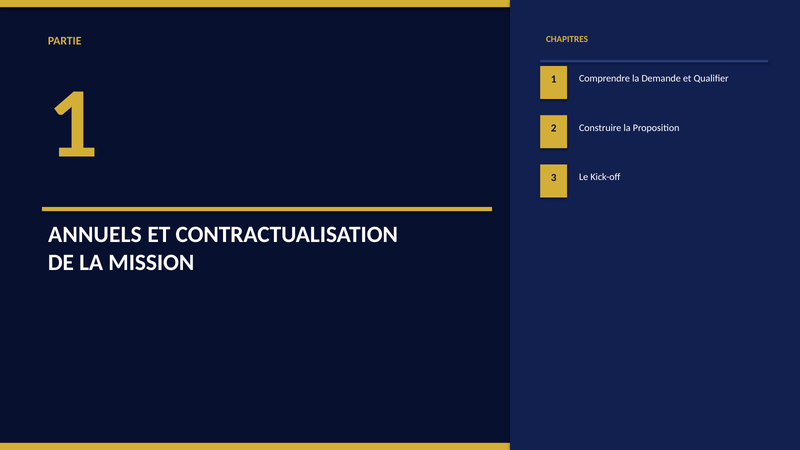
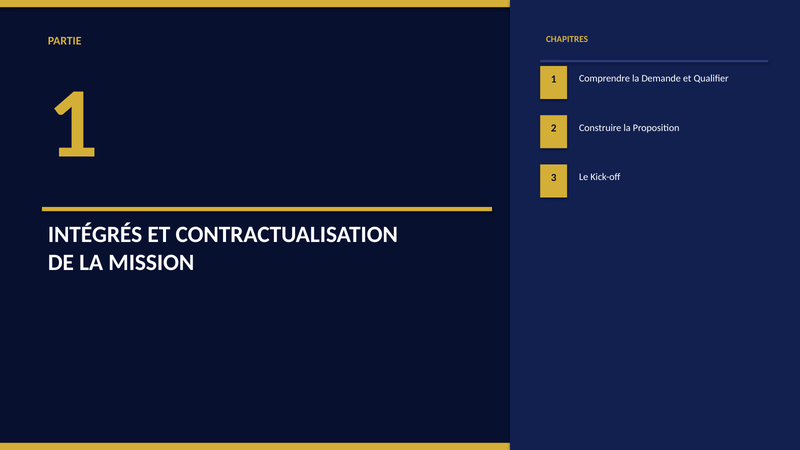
ANNUELS: ANNUELS -> INTÉGRÉS
